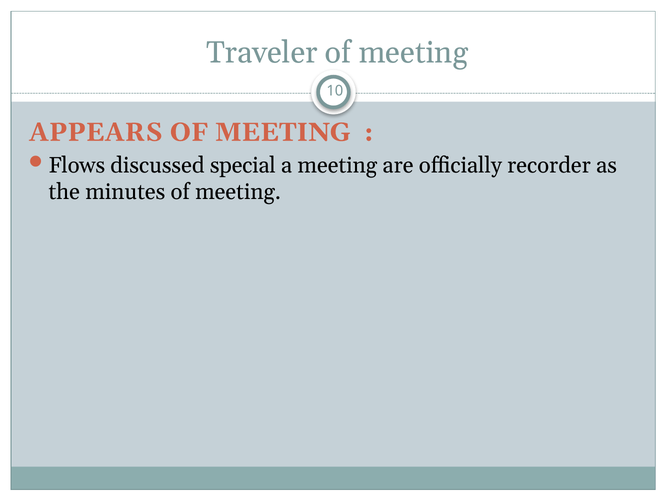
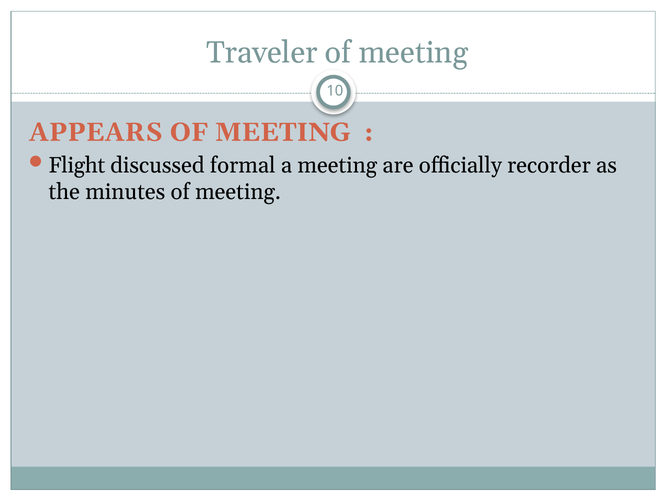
Flows: Flows -> Flight
special: special -> formal
